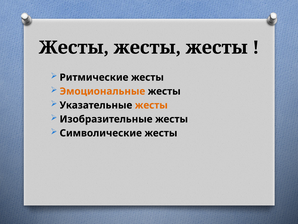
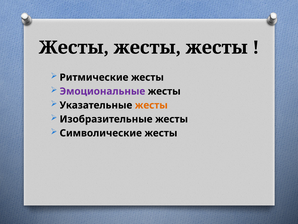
Эмоциональные colour: orange -> purple
